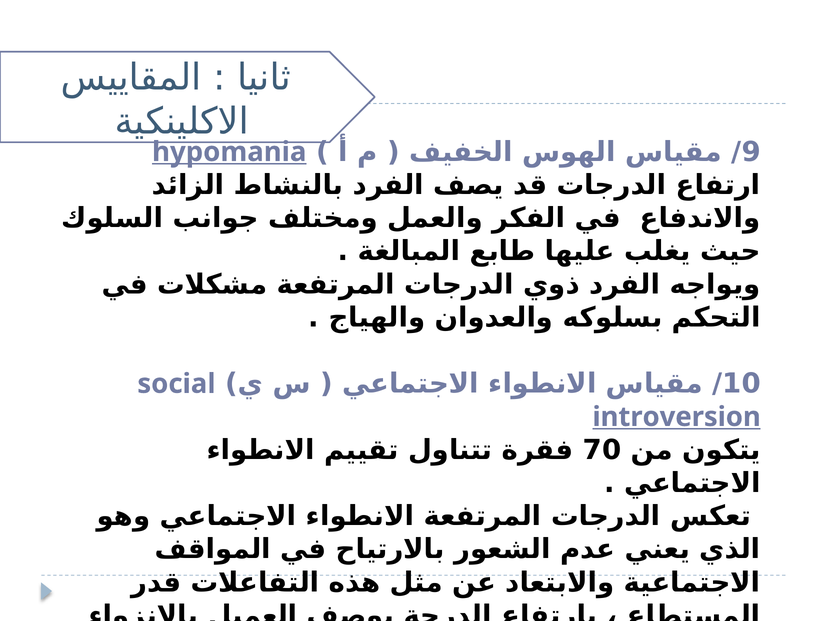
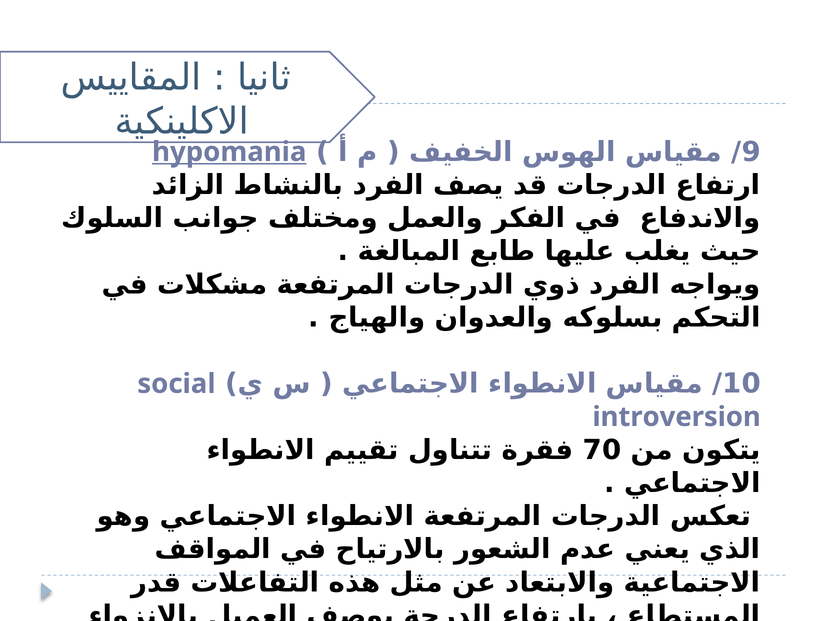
introversion underline: present -> none
